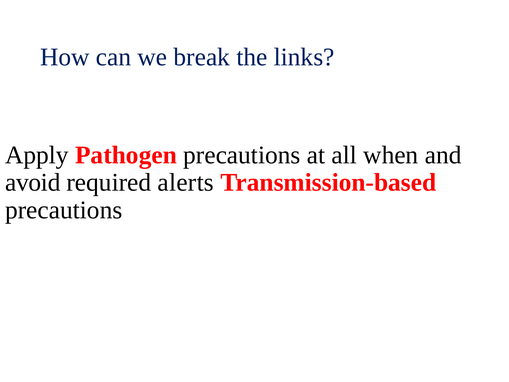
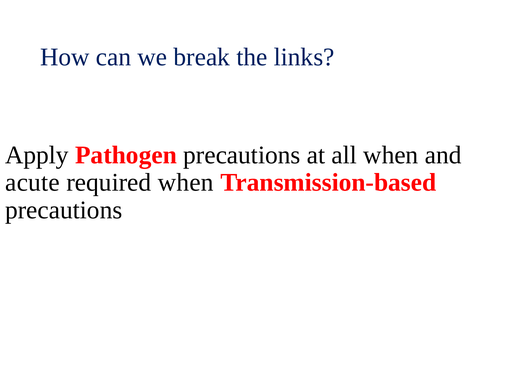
avoid: avoid -> acute
required alerts: alerts -> when
